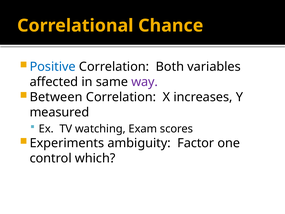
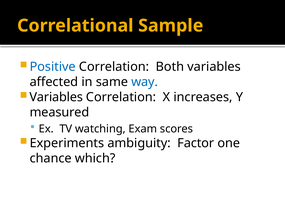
Chance: Chance -> Sample
way colour: purple -> blue
Between at (56, 97): Between -> Variables
control: control -> chance
